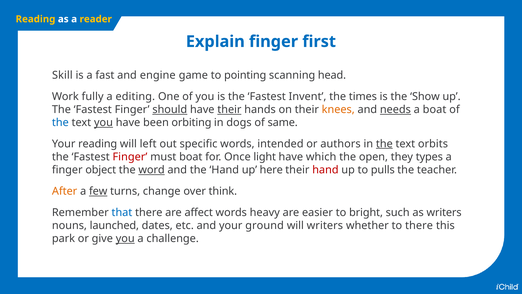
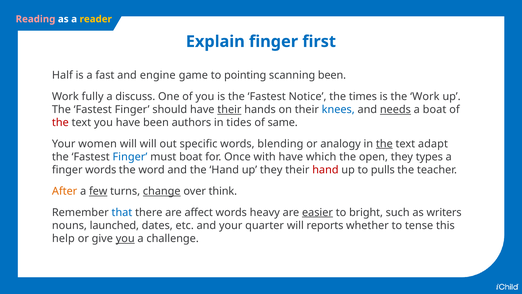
Reading at (35, 19) colour: yellow -> pink
Skill: Skill -> Half
scanning head: head -> been
editing: editing -> discuss
Invent: Invent -> Notice
the Show: Show -> Work
should underline: present -> none
knees colour: orange -> blue
the at (60, 122) colour: blue -> red
you at (103, 122) underline: present -> none
orbiting: orbiting -> authors
dogs: dogs -> tides
Your reading: reading -> women
will left: left -> will
intended: intended -> blending
authors: authors -> analogy
orbits: orbits -> adapt
Finger at (130, 157) colour: red -> blue
light: light -> with
finger object: object -> words
word underline: present -> none
up here: here -> they
change underline: none -> present
easier underline: none -> present
ground: ground -> quarter
will writers: writers -> reports
to there: there -> tense
park: park -> help
